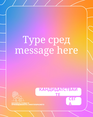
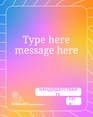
Type сред: сред -> here
